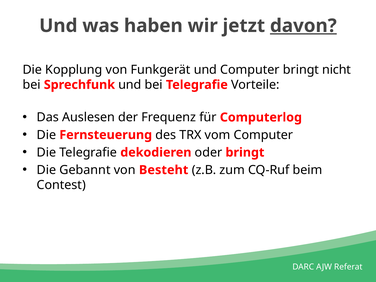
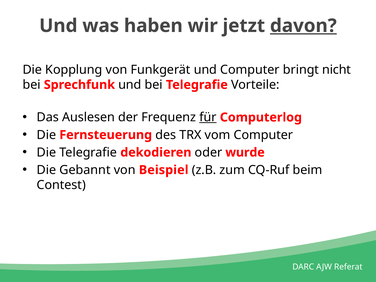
für underline: none -> present
oder bringt: bringt -> wurde
Besteht: Besteht -> Beispiel
